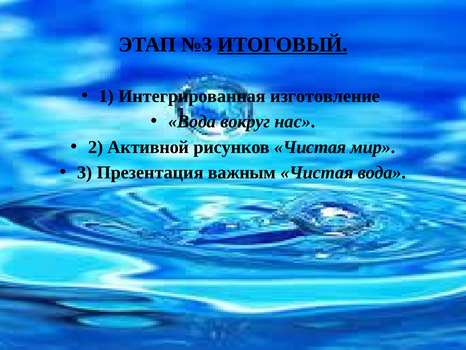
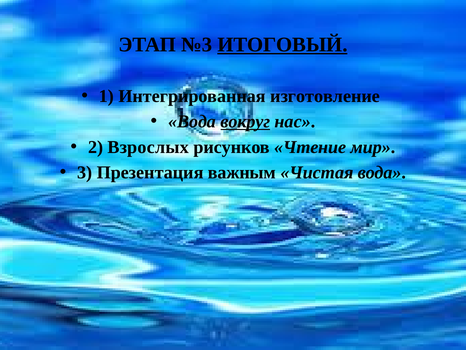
вокруг underline: none -> present
Активной: Активной -> Взрослых
рисунков Чистая: Чистая -> Чтение
